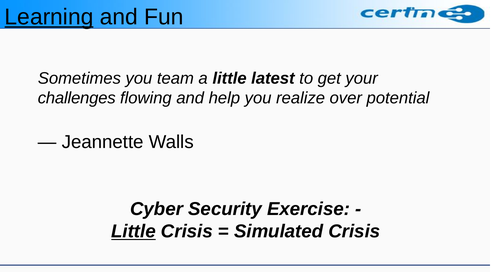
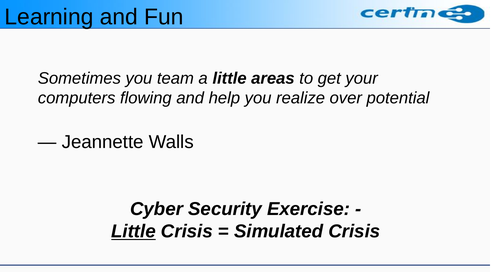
Learning underline: present -> none
latest: latest -> areas
challenges: challenges -> computers
